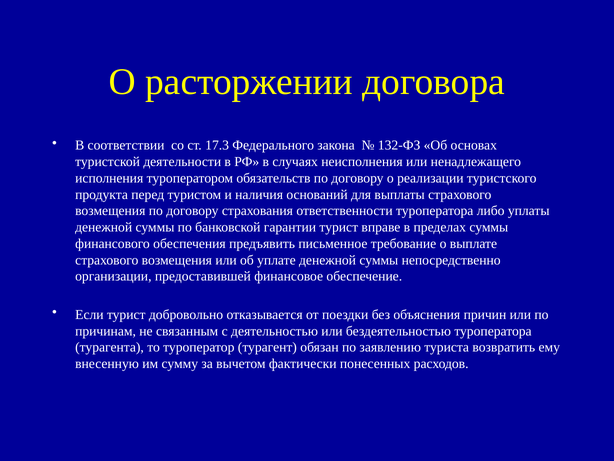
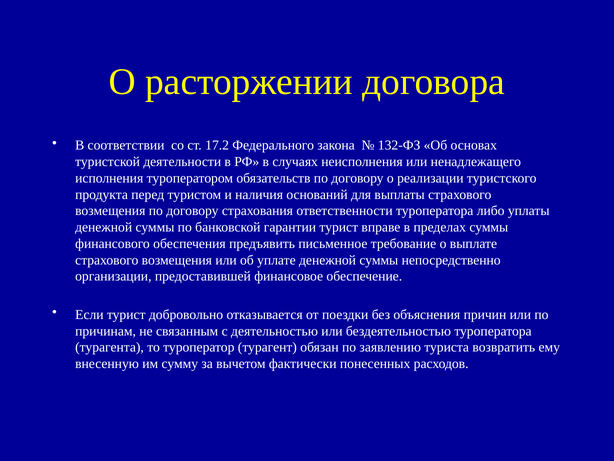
17.3: 17.3 -> 17.2
